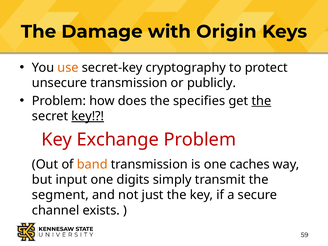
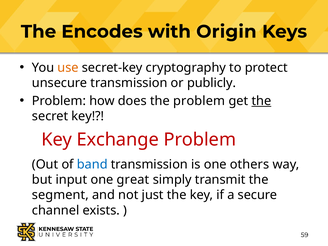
Damage: Damage -> Encodes
the specifies: specifies -> problem
key at (88, 116) underline: present -> none
band colour: orange -> blue
caches: caches -> others
digits: digits -> great
